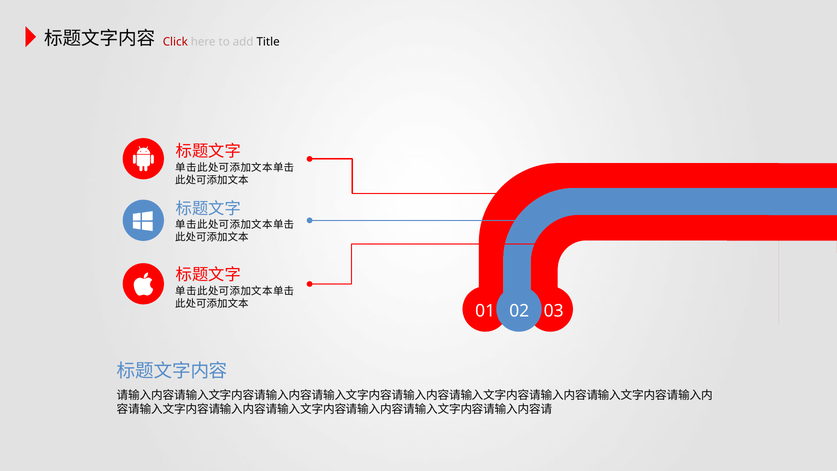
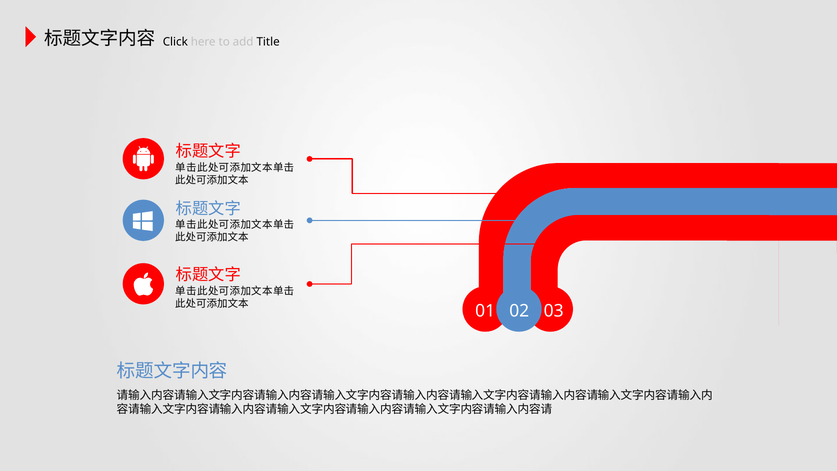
Click colour: red -> black
